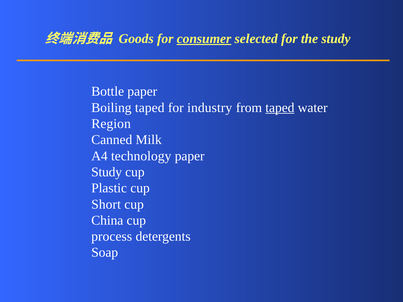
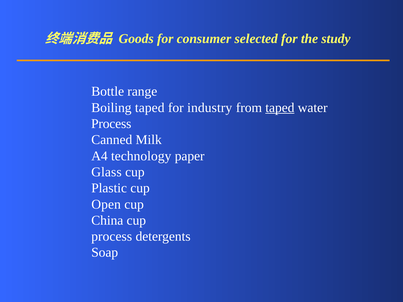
consumer underline: present -> none
Bottle paper: paper -> range
Region at (111, 124): Region -> Process
Study at (107, 172): Study -> Glass
Short: Short -> Open
